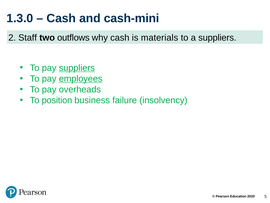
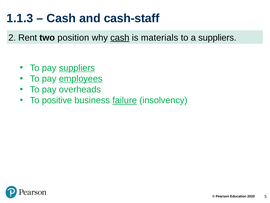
1.3.0: 1.3.0 -> 1.1.3
cash-mini: cash-mini -> cash-staff
Staff: Staff -> Rent
outflows: outflows -> position
cash at (120, 38) underline: none -> present
position: position -> positive
failure underline: none -> present
